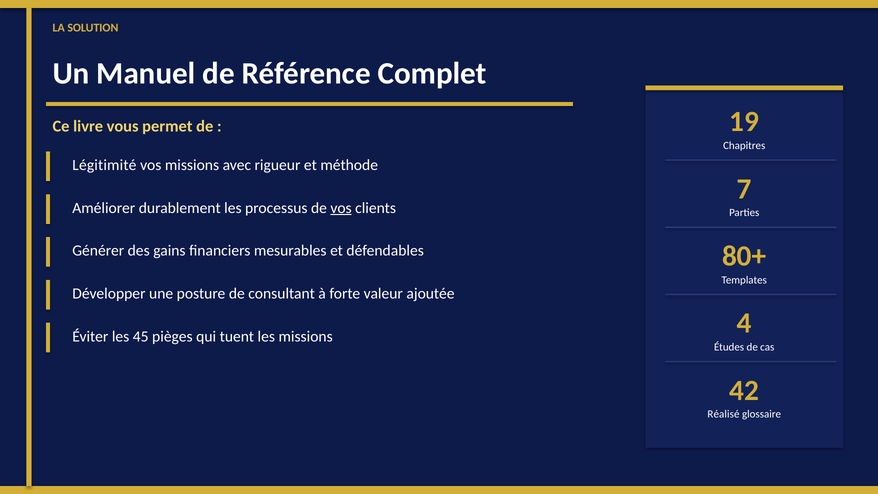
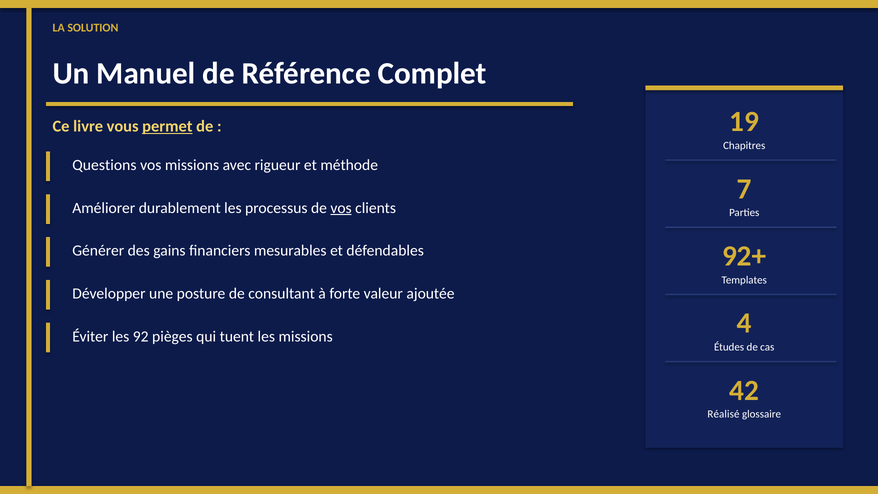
permet underline: none -> present
Légitimité: Légitimité -> Questions
80+: 80+ -> 92+
45: 45 -> 92
